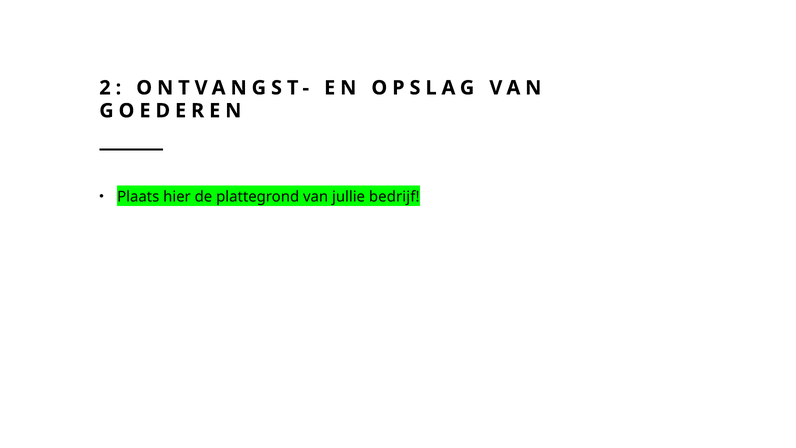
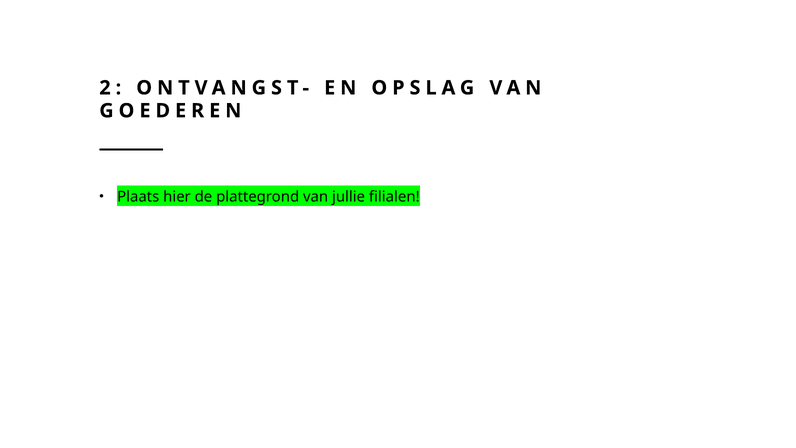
bedrijf: bedrijf -> filialen
